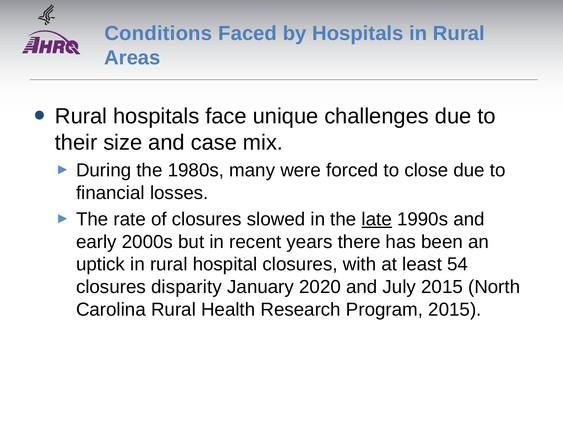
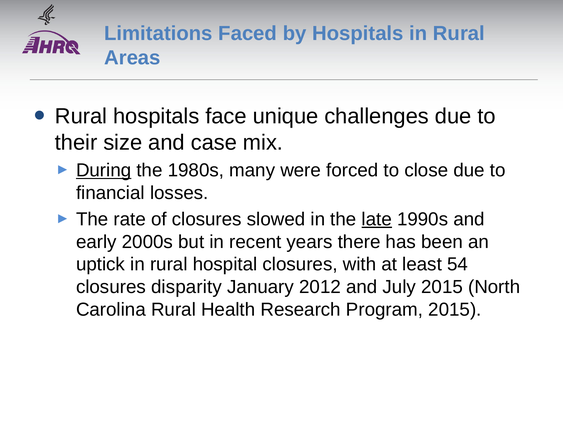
Conditions: Conditions -> Limitations
During underline: none -> present
2020: 2020 -> 2012
